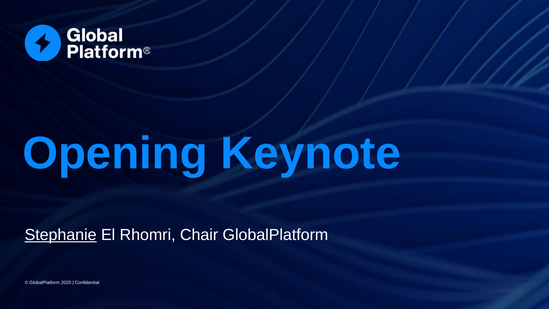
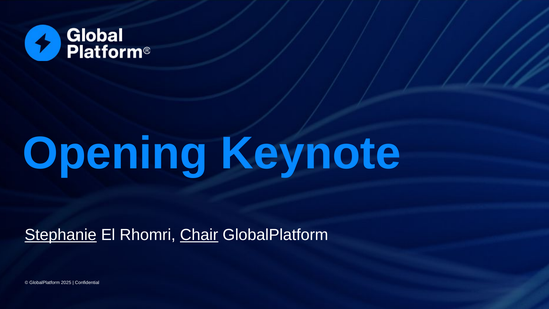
Chair underline: none -> present
